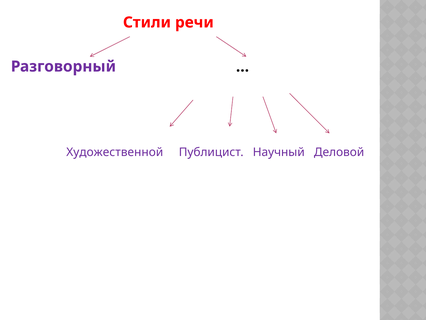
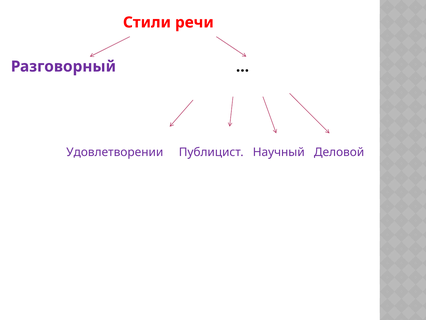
Художественной: Художественной -> Удовлетворении
